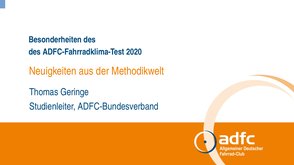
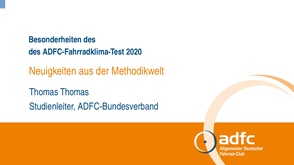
Thomas Geringe: Geringe -> Thomas
